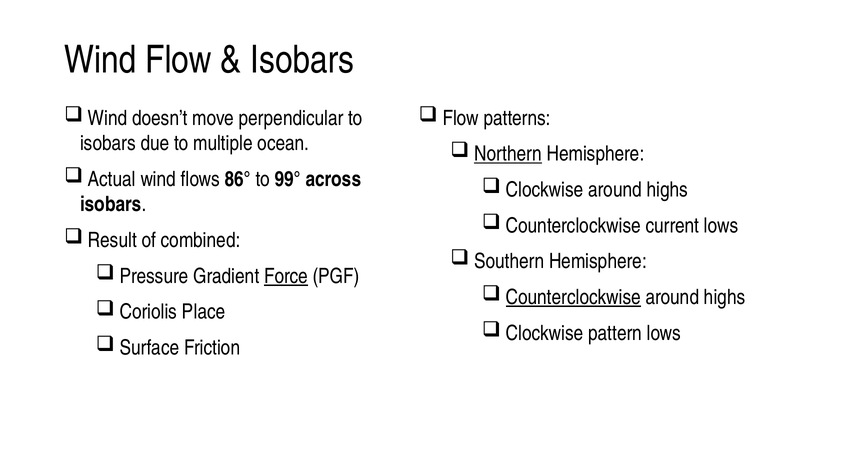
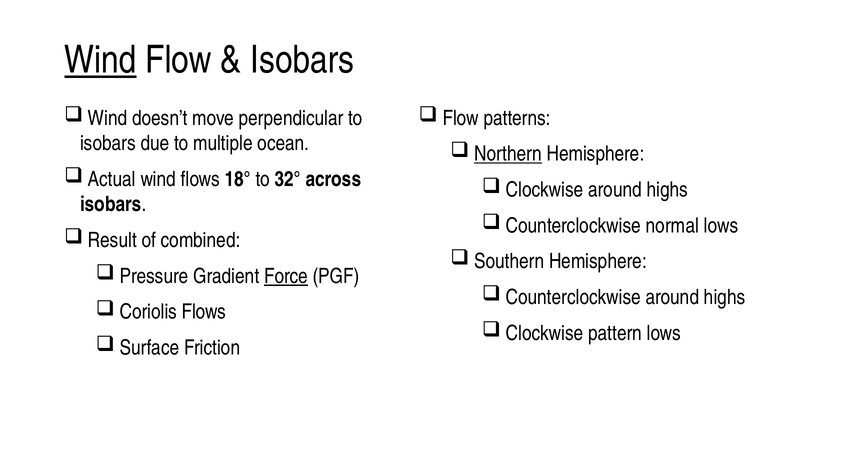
Wind at (100, 60) underline: none -> present
86°: 86° -> 18°
99°: 99° -> 32°
current: current -> normal
Counterclockwise at (573, 297) underline: present -> none
Coriolis Place: Place -> Flows
